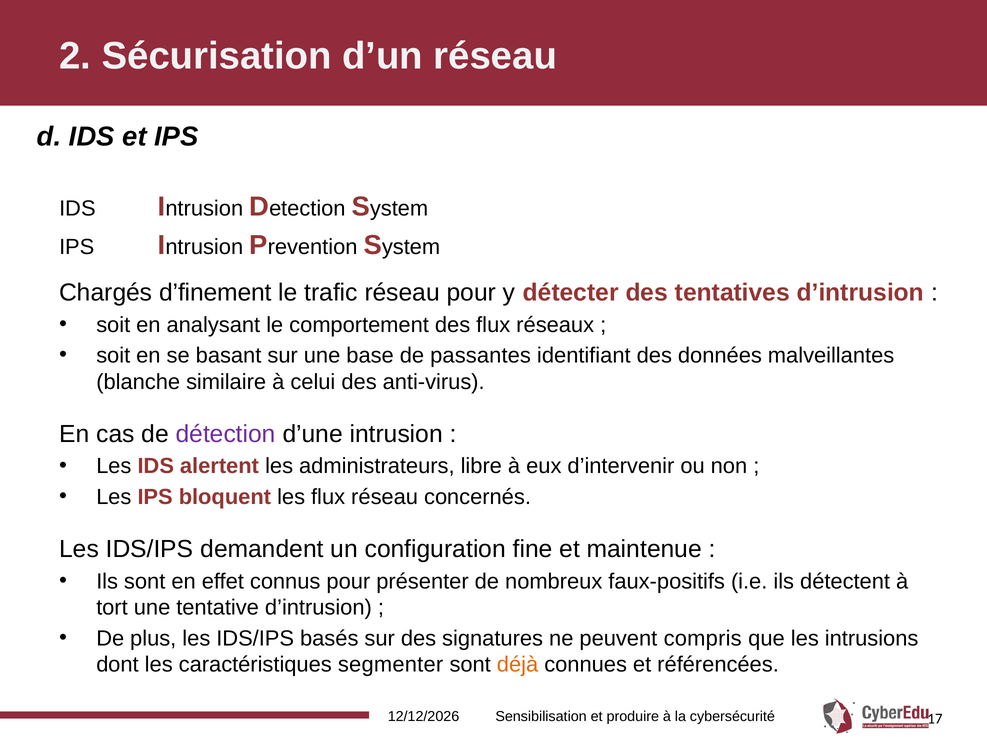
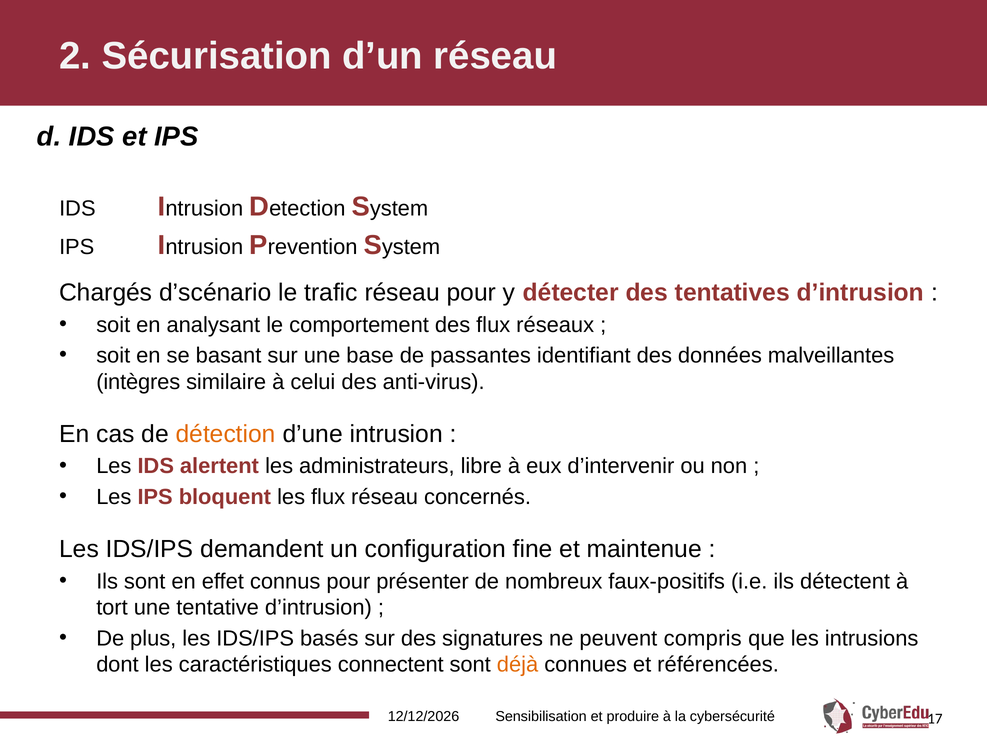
d’finement: d’finement -> d’scénario
blanche: blanche -> intègres
détection colour: purple -> orange
segmenter: segmenter -> connectent
